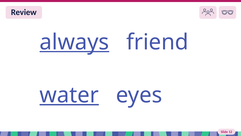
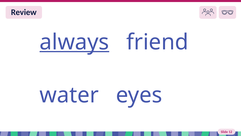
water underline: present -> none
